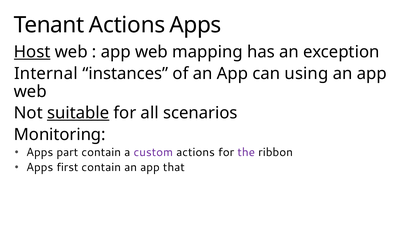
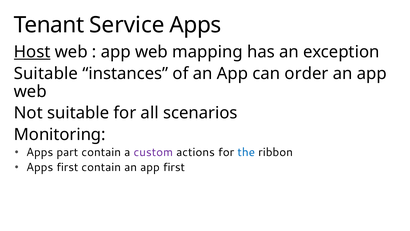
Tenant Actions: Actions -> Service
Internal at (46, 73): Internal -> Suitable
using: using -> order
suitable at (78, 113) underline: present -> none
the colour: purple -> blue
app that: that -> first
